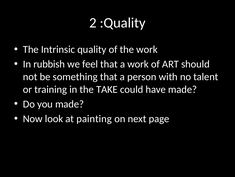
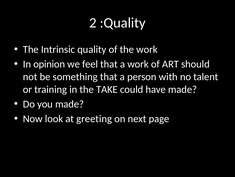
rubbish: rubbish -> opinion
painting: painting -> greeting
